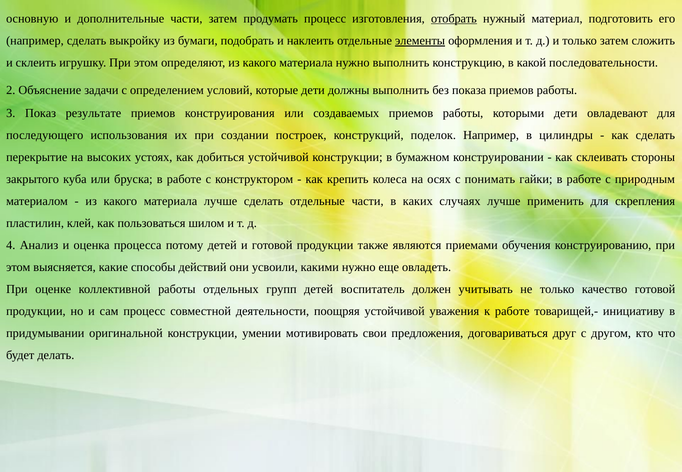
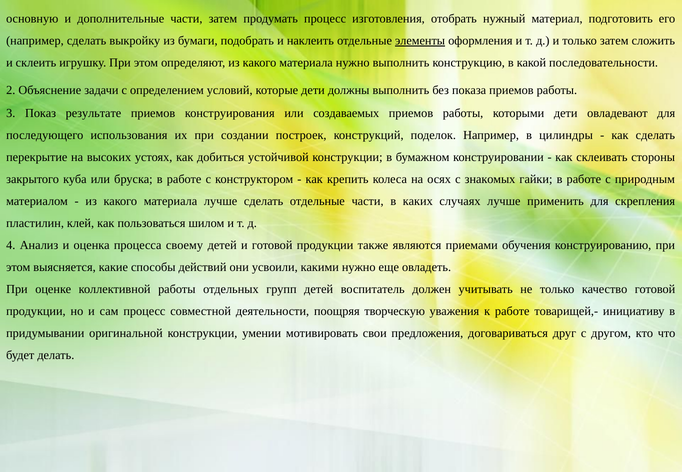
отобрать underline: present -> none
понимать: понимать -> знакомых
потому: потому -> своему
поощряя устойчивой: устойчивой -> творческую
